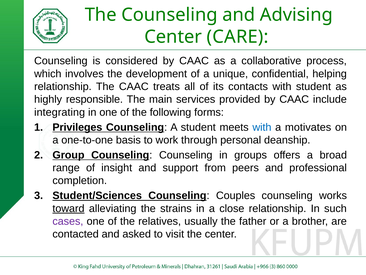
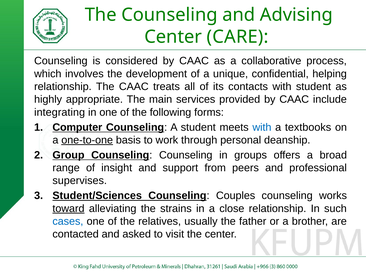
responsible: responsible -> appropriate
Privileges: Privileges -> Computer
motivates: motivates -> textbooks
one‑to‑one underline: none -> present
completion: completion -> supervises
cases colour: purple -> blue
